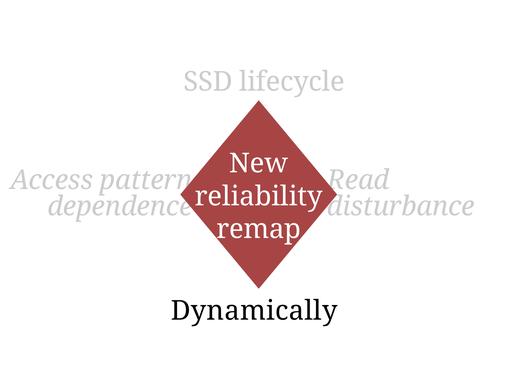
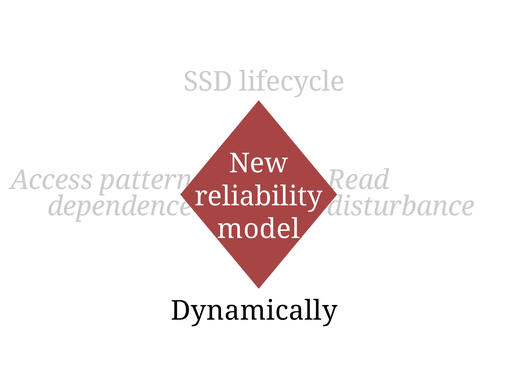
remap: remap -> model
